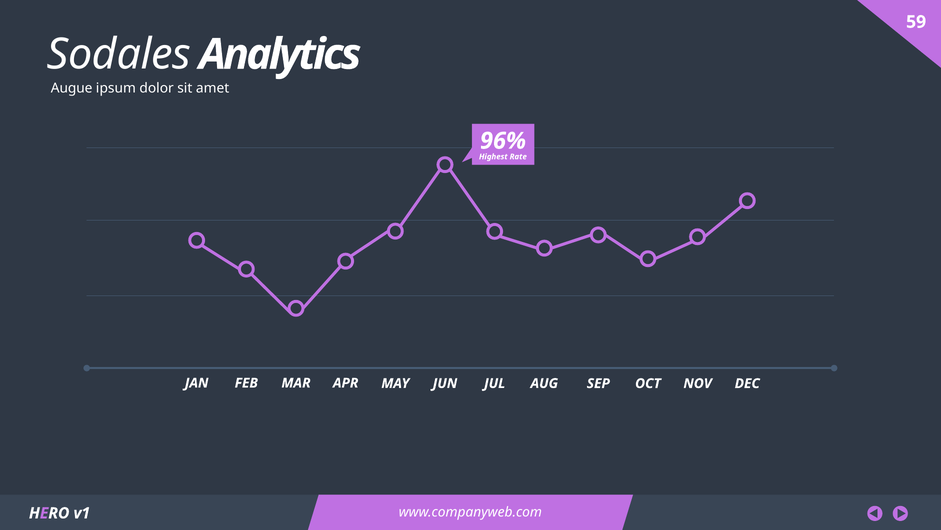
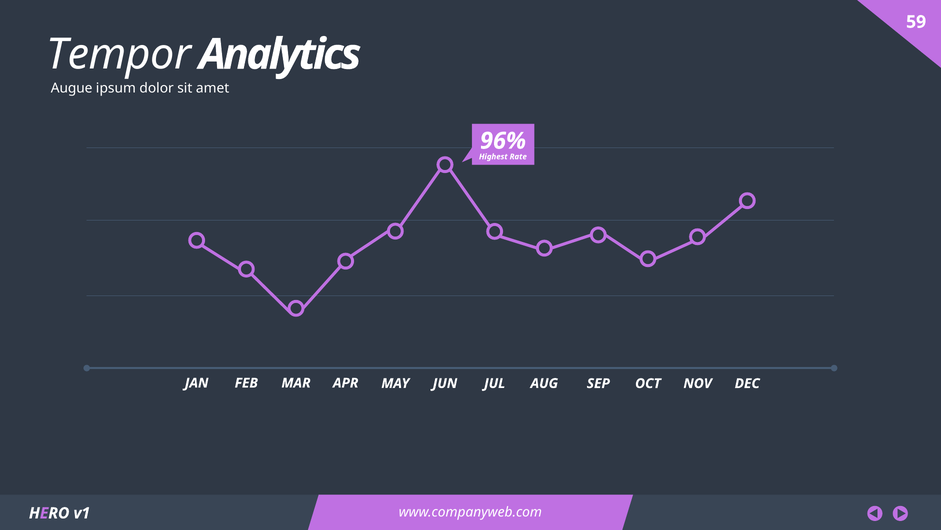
Sodales: Sodales -> Tempor
